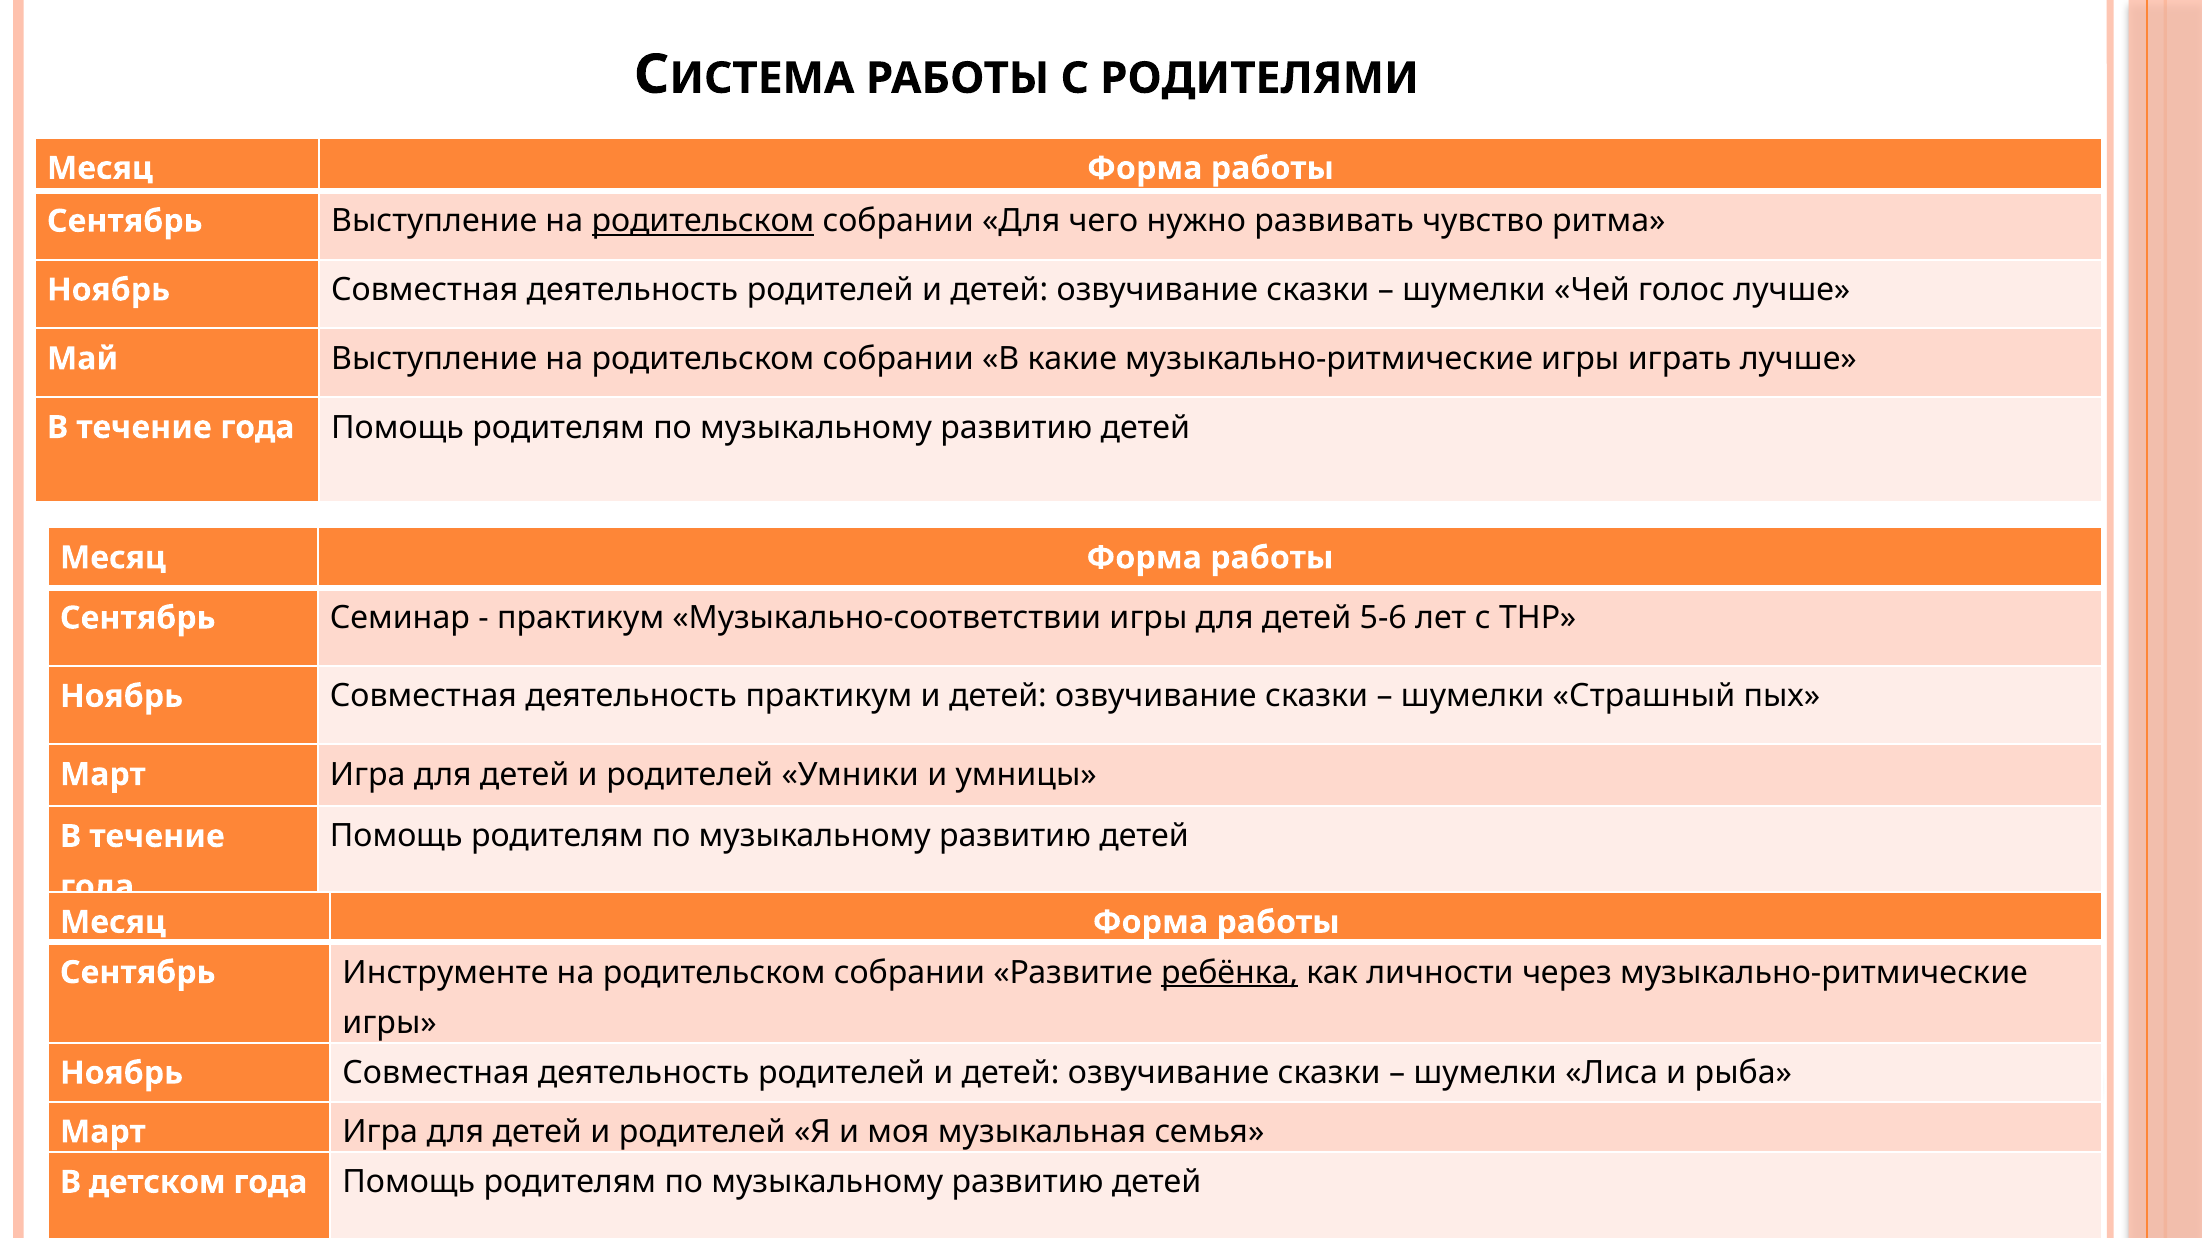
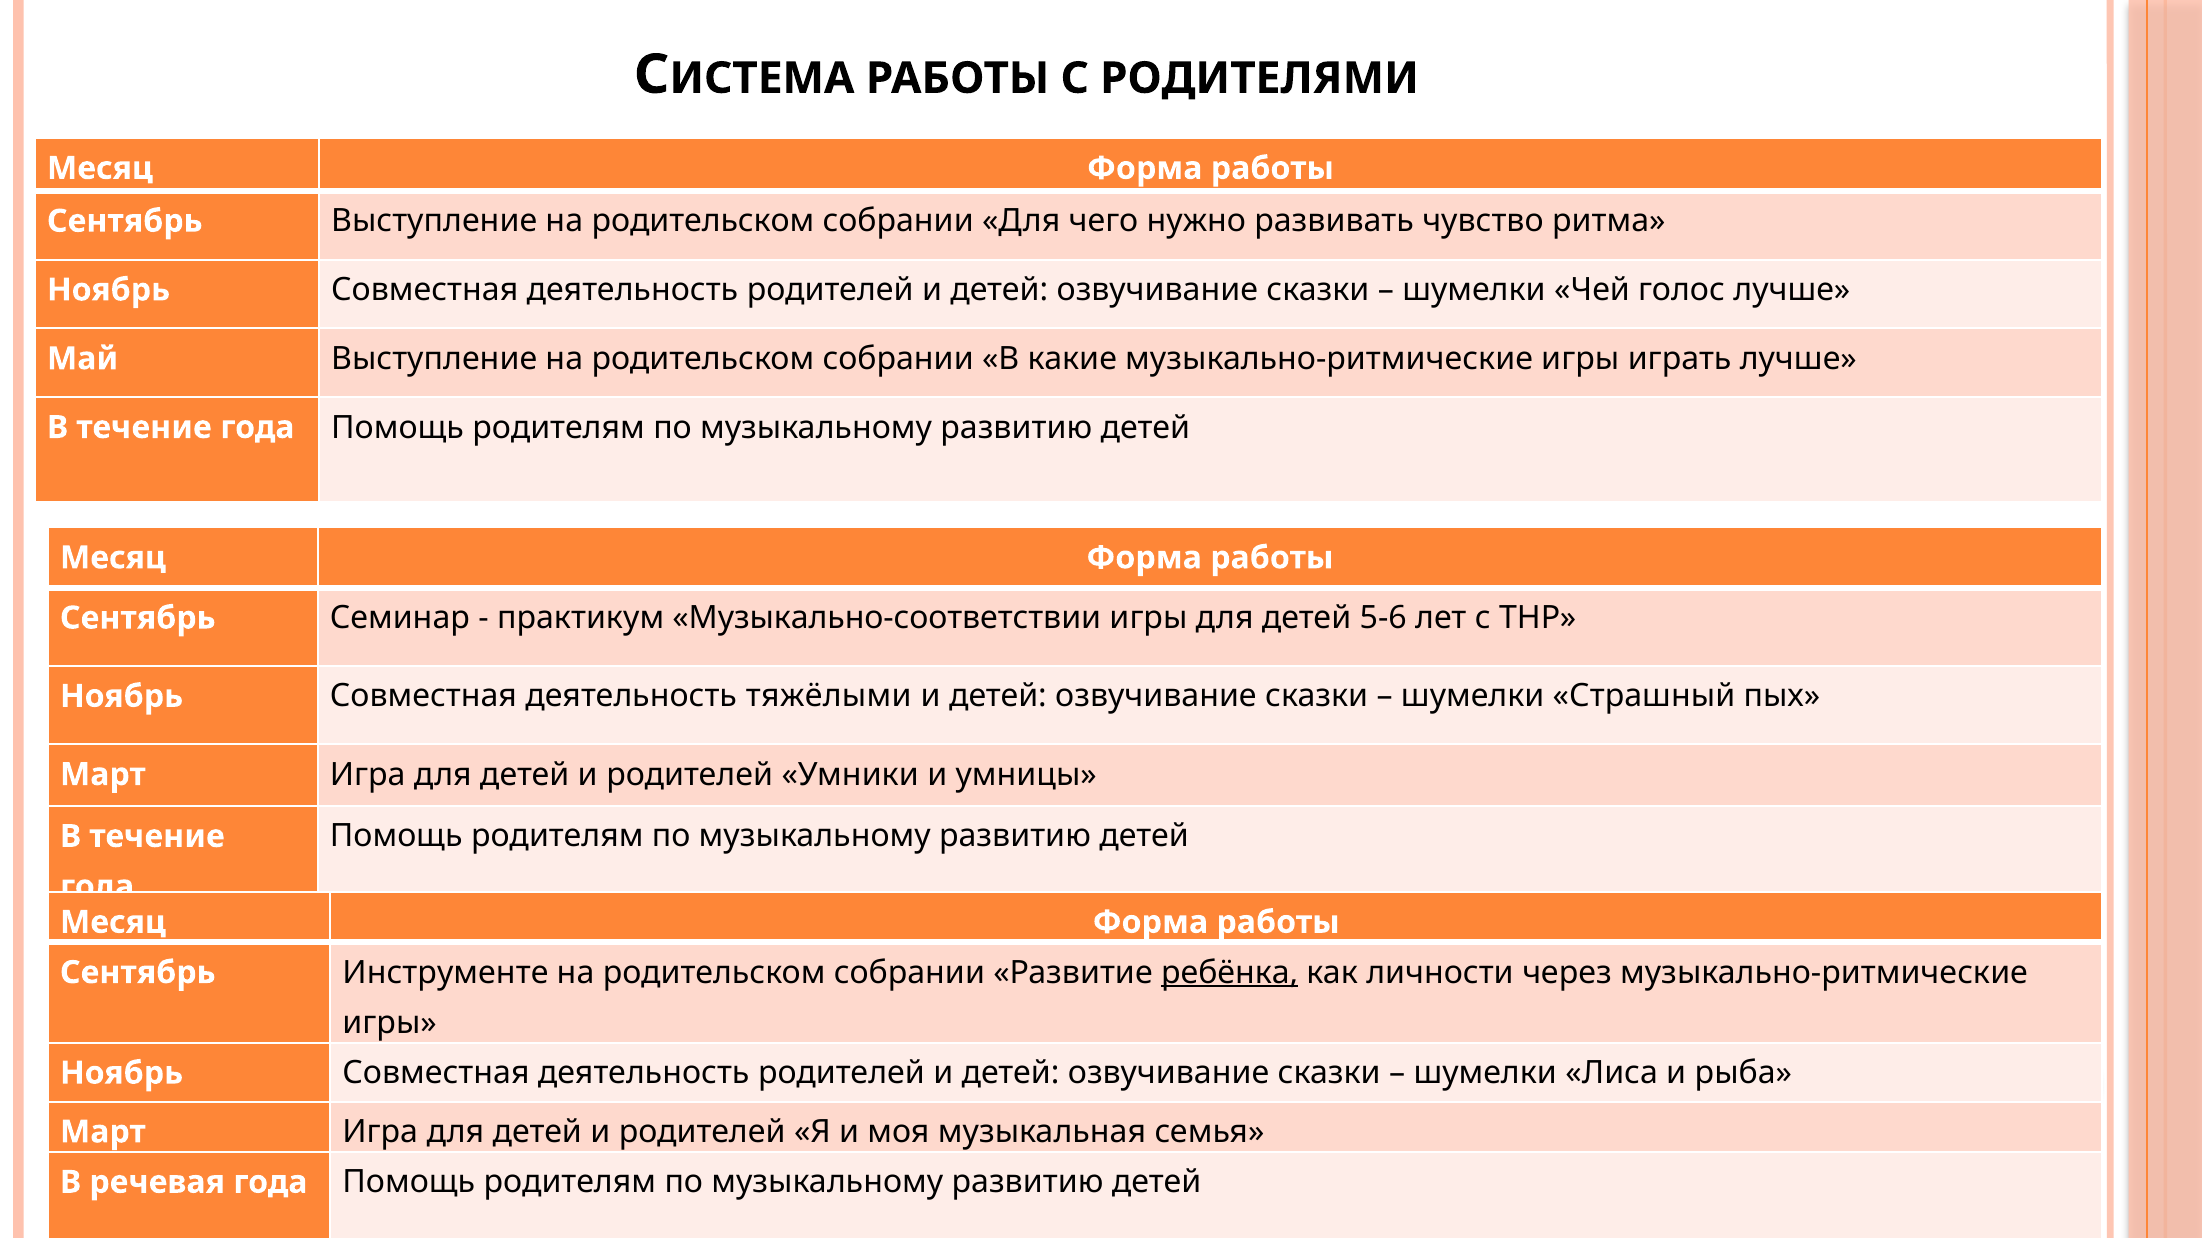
родительском at (703, 221) underline: present -> none
деятельность практикум: практикум -> тяжёлыми
детском: детском -> речевая
